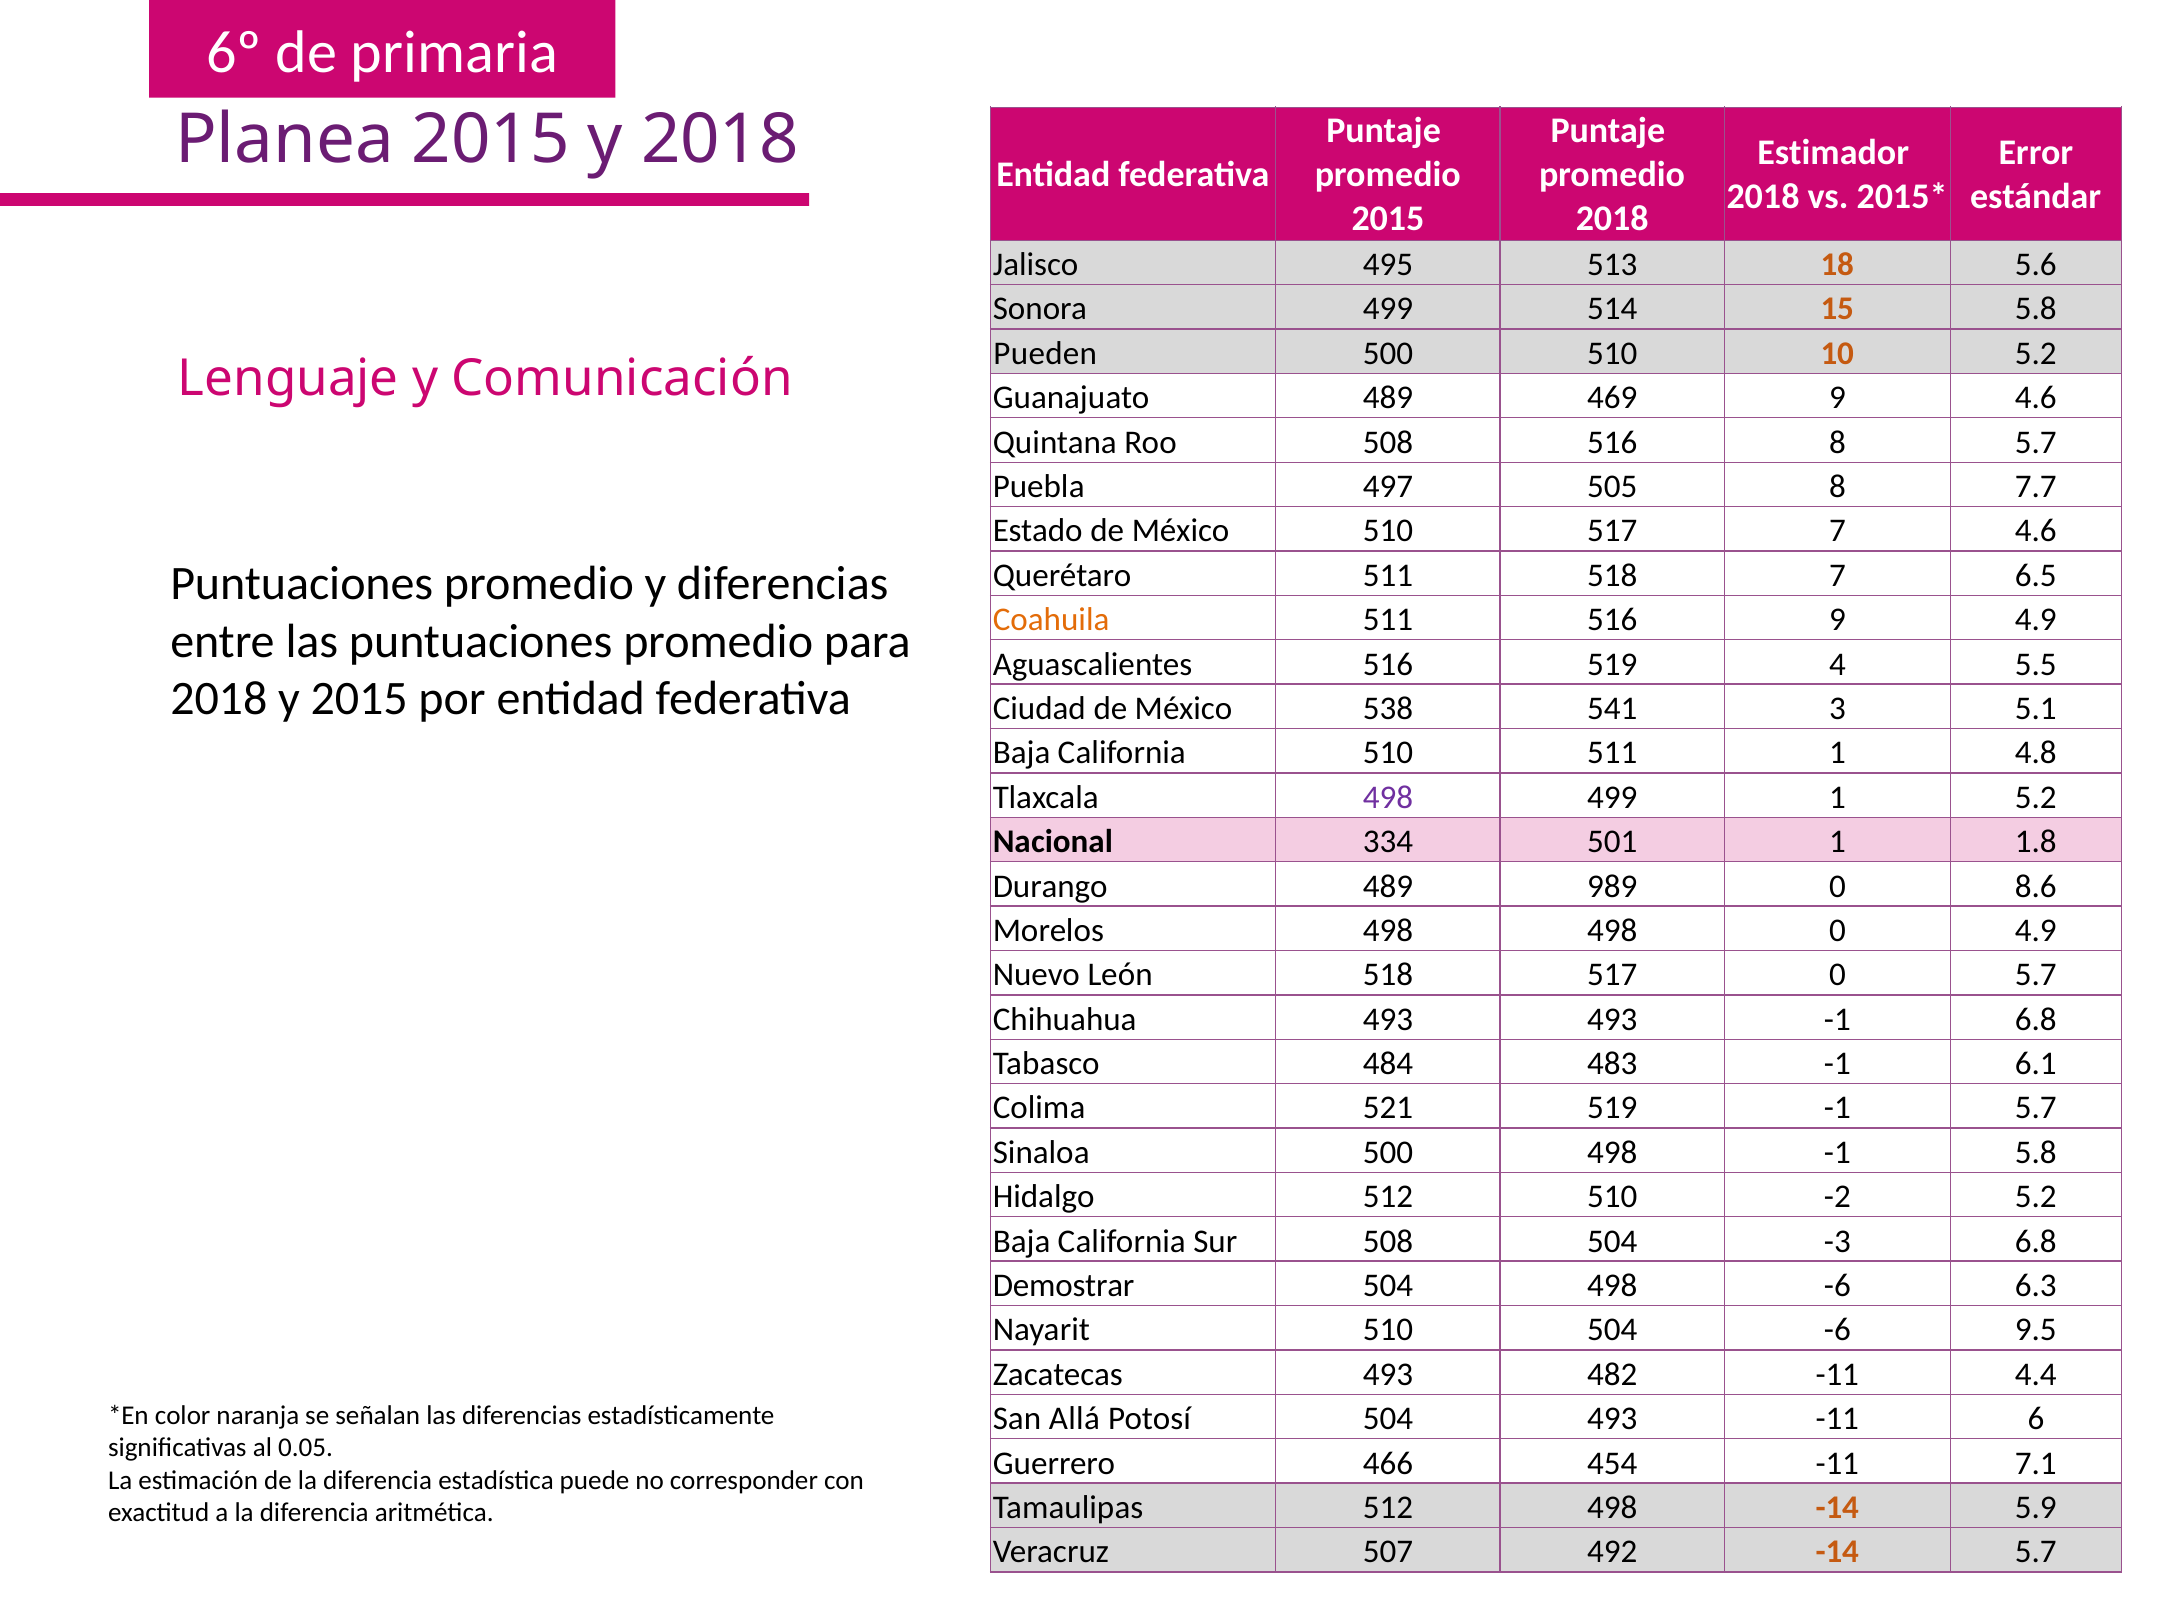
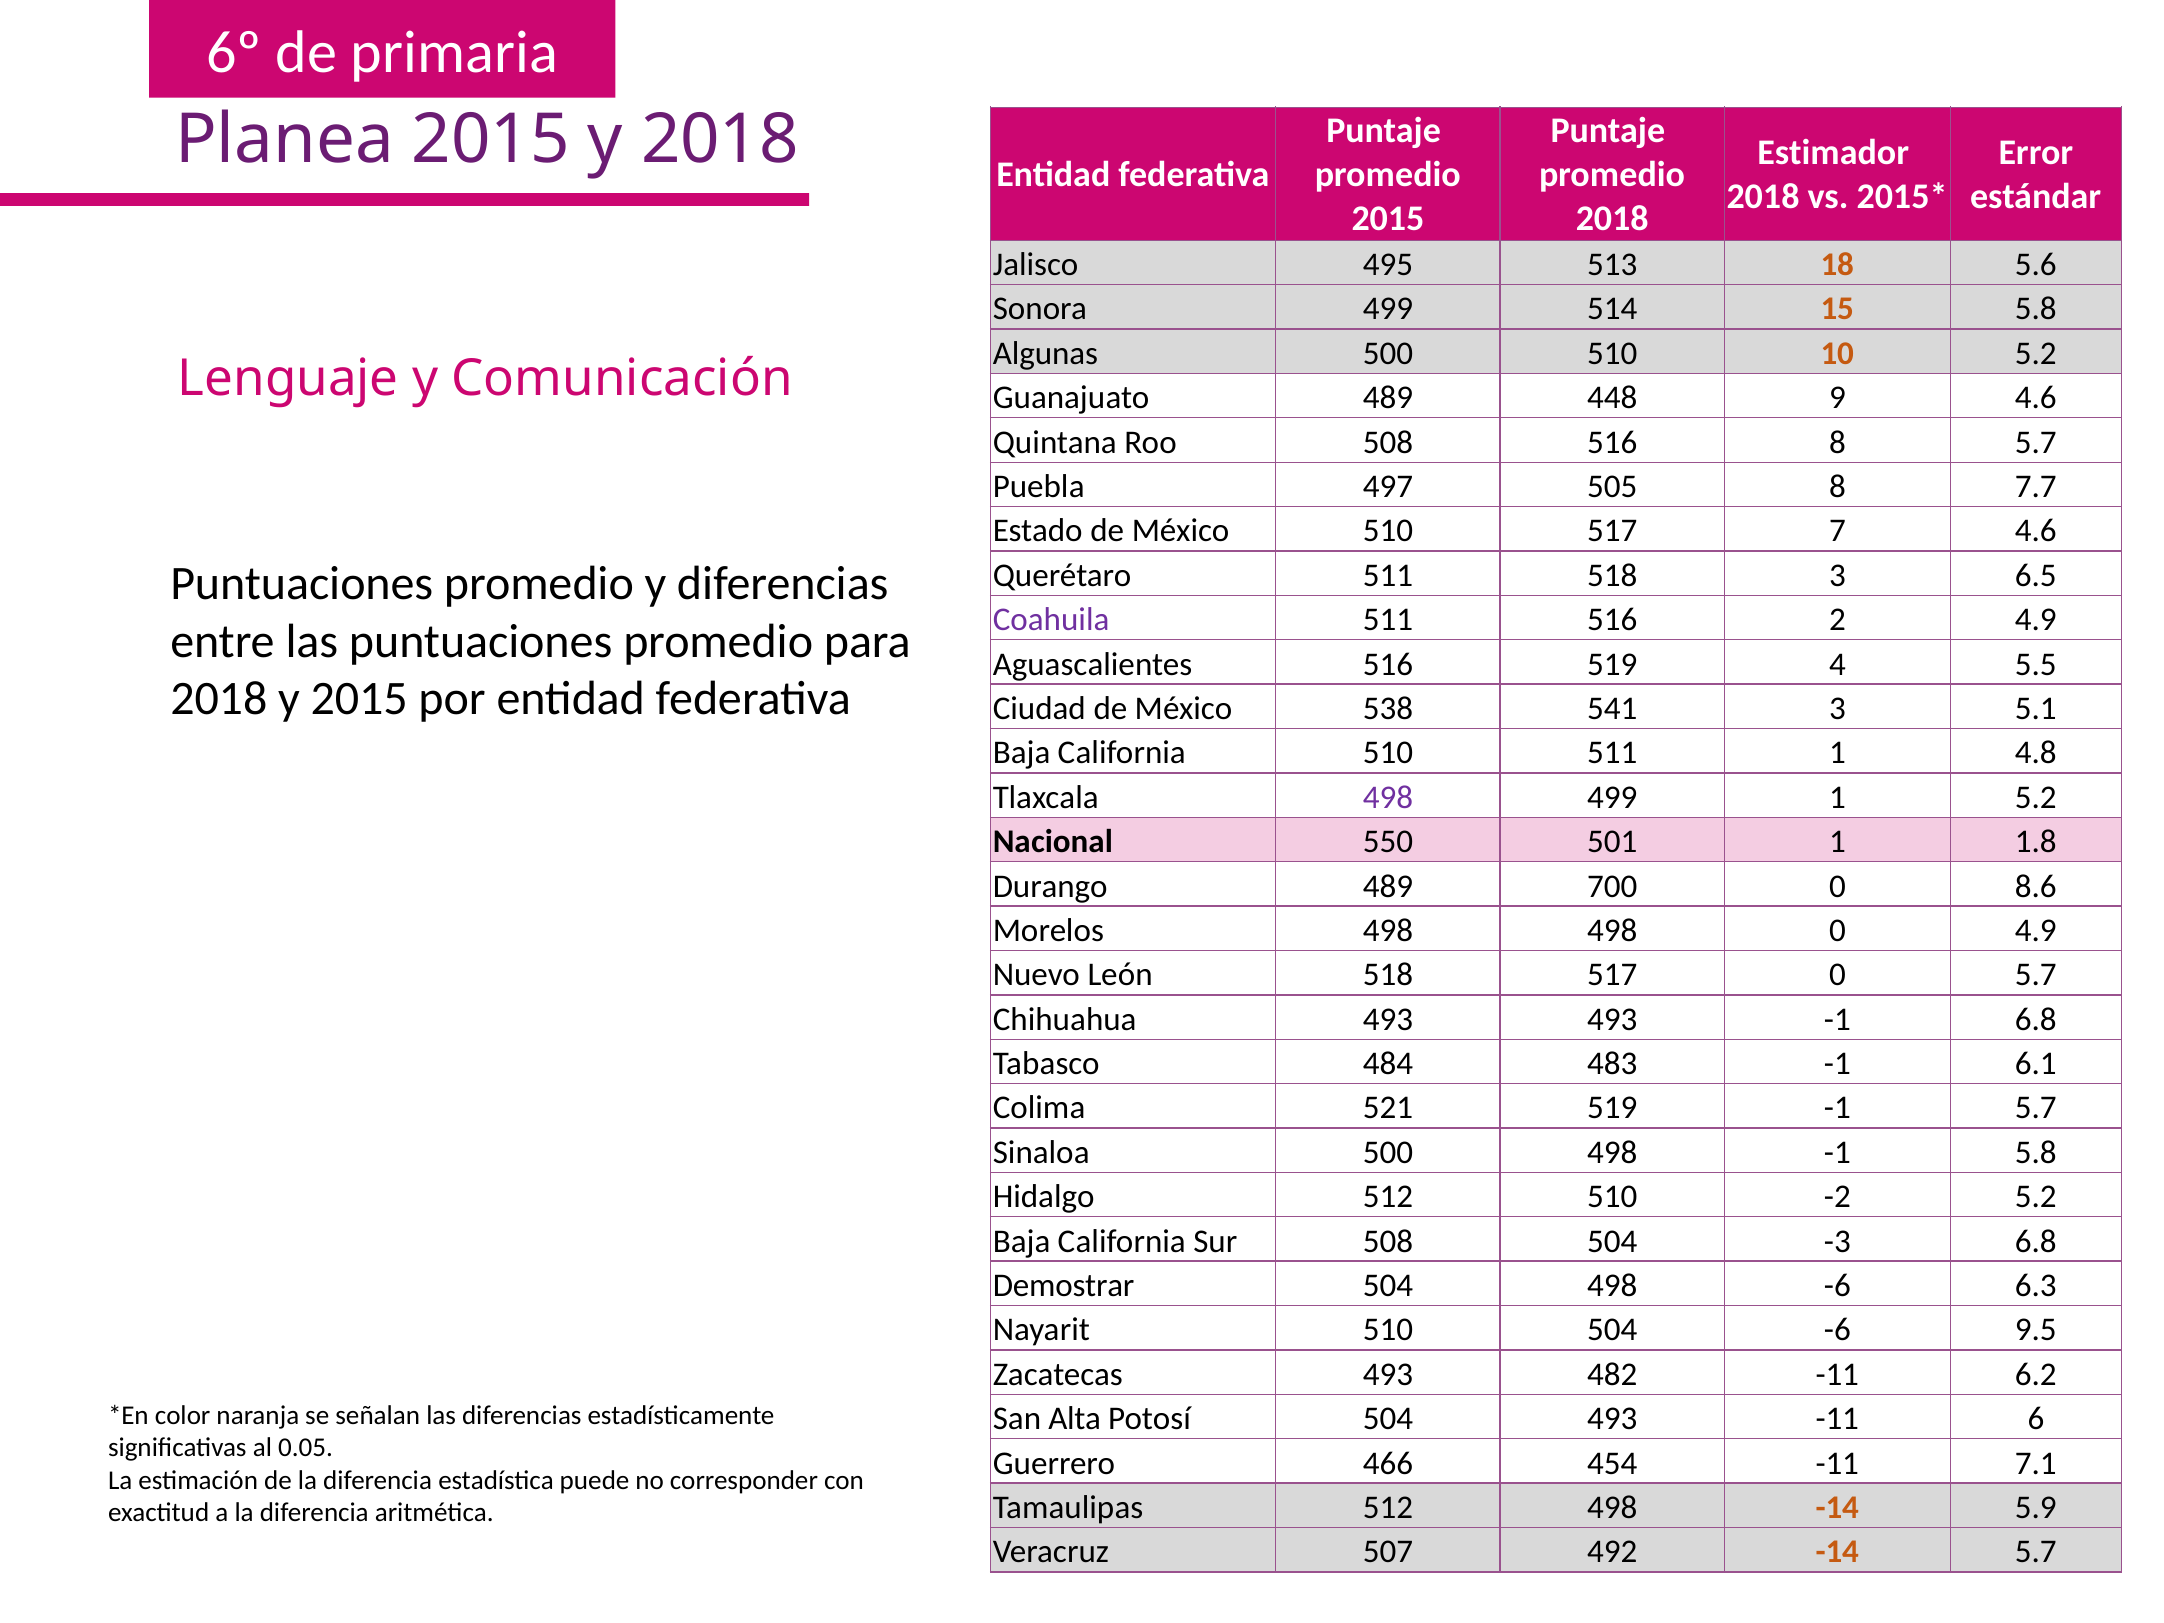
Pueden: Pueden -> Algunas
469: 469 -> 448
518 7: 7 -> 3
Coahuila colour: orange -> purple
516 9: 9 -> 2
334: 334 -> 550
989: 989 -> 700
4.4: 4.4 -> 6.2
Allá: Allá -> Alta
